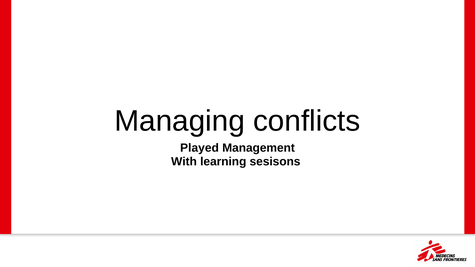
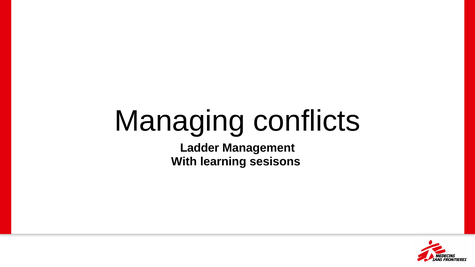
Played: Played -> Ladder
